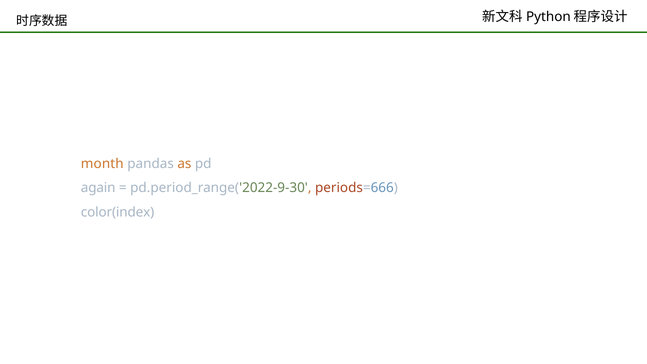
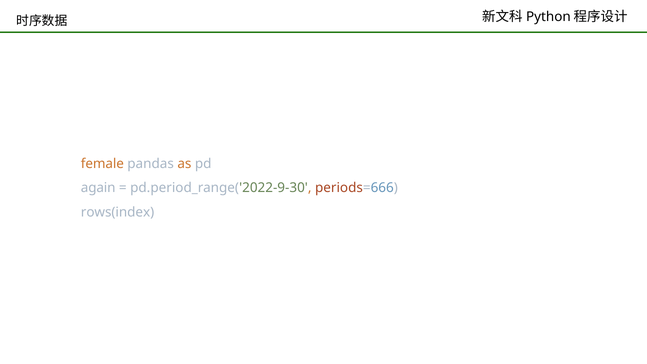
month: month -> female
color(index: color(index -> rows(index
